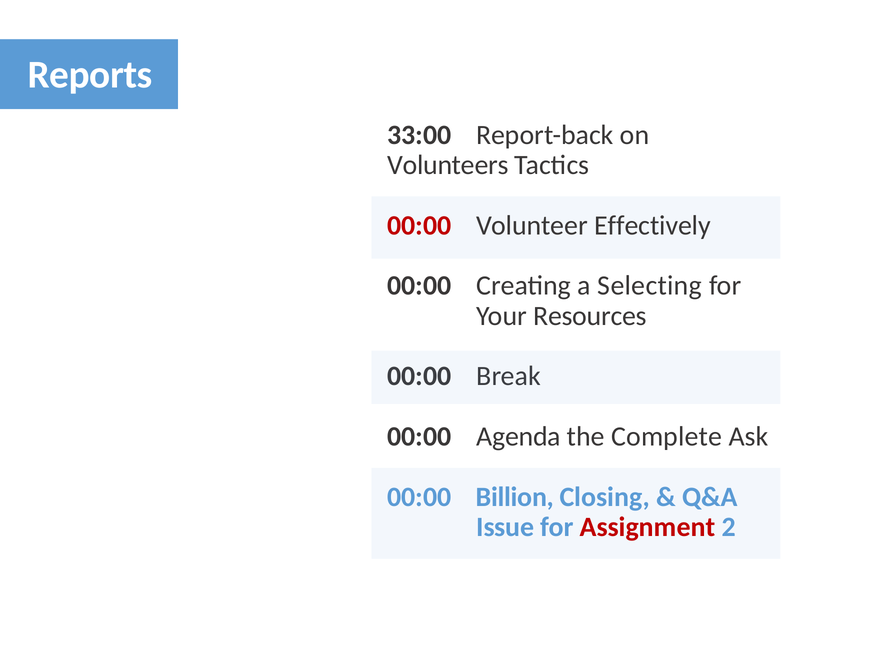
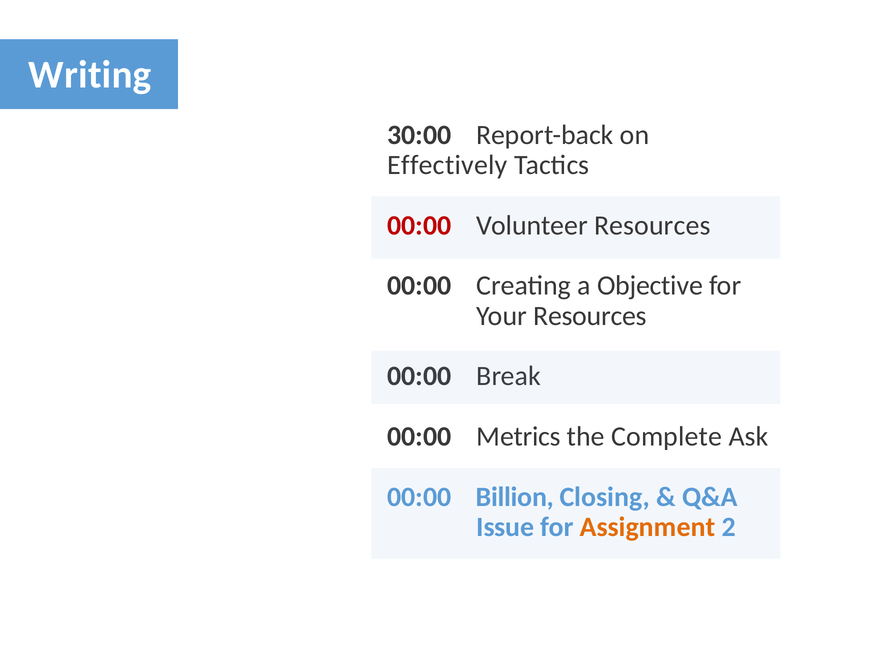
Reports: Reports -> Writing
33:00: 33:00 -> 30:00
Volunteers: Volunteers -> Effectively
Volunteer Effectively: Effectively -> Resources
Selecting: Selecting -> Objective
Agenda: Agenda -> Metrics
Assignment colour: red -> orange
